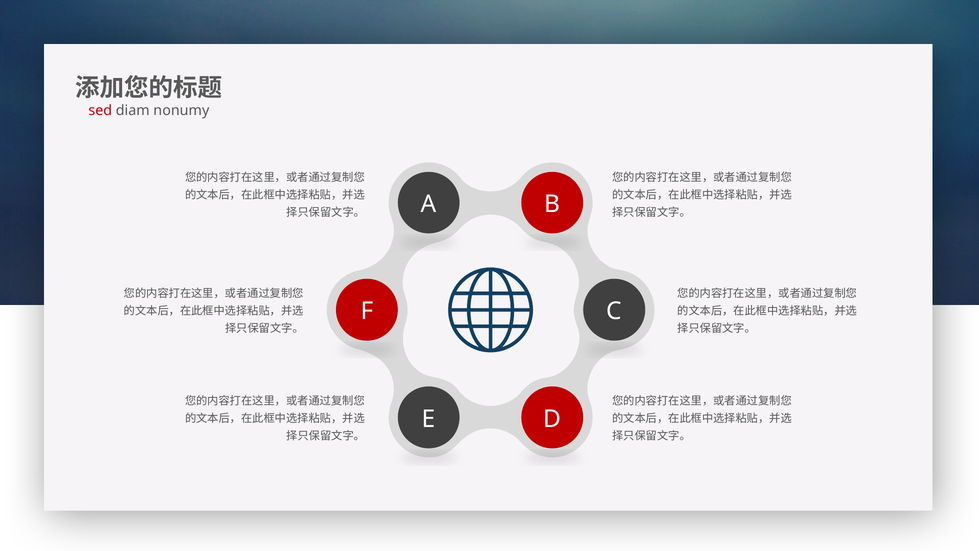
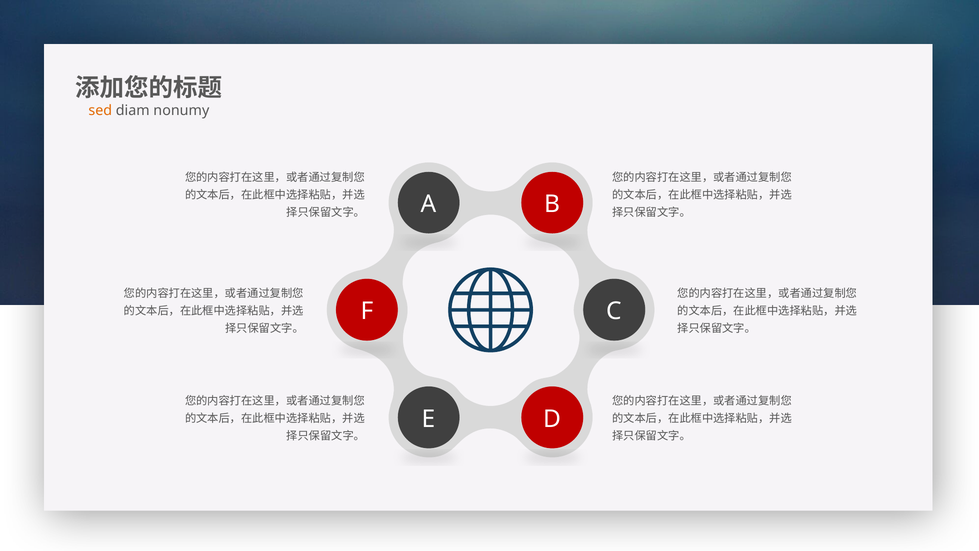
sed colour: red -> orange
